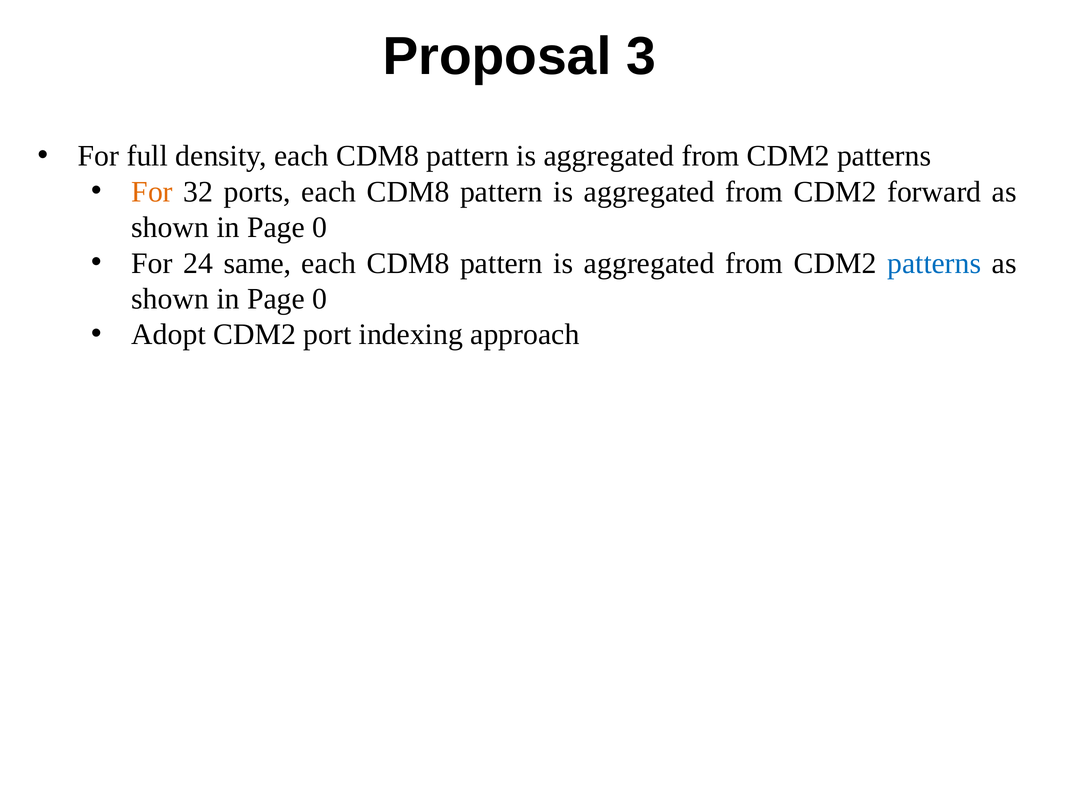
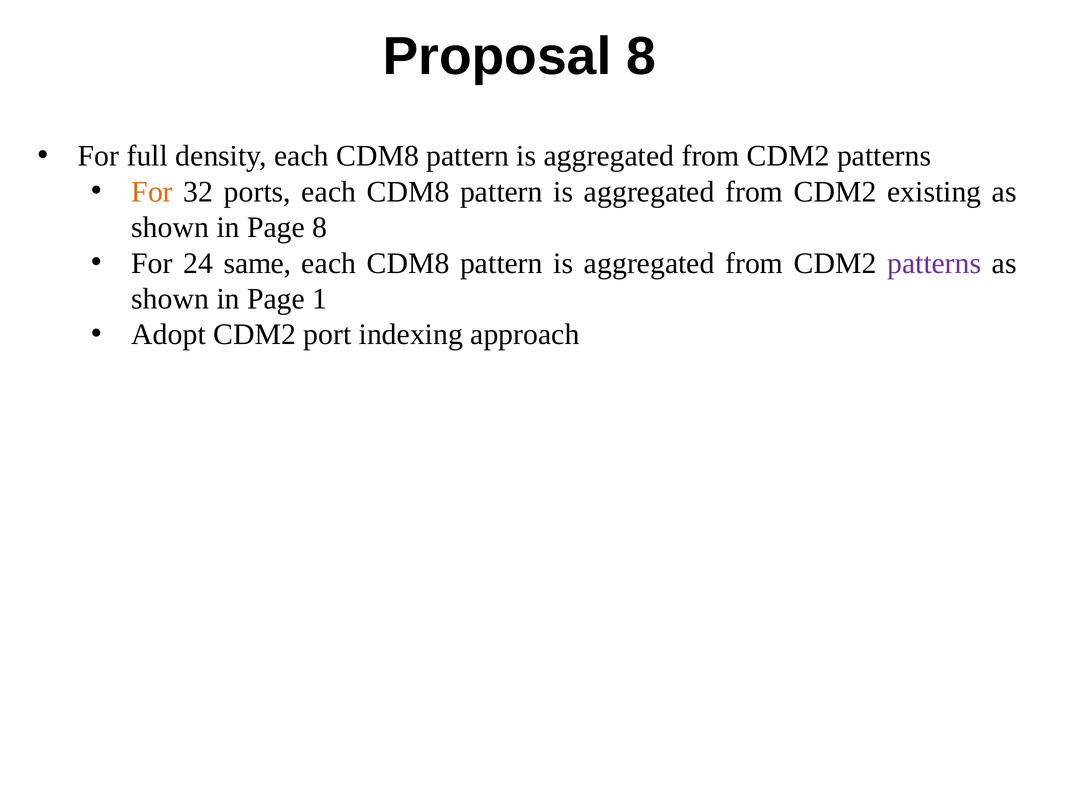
Proposal 3: 3 -> 8
forward: forward -> existing
0 at (320, 227): 0 -> 8
patterns at (934, 263) colour: blue -> purple
0 at (320, 299): 0 -> 1
